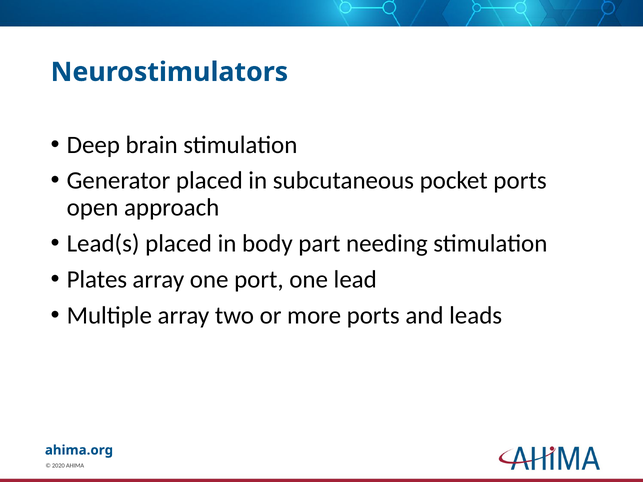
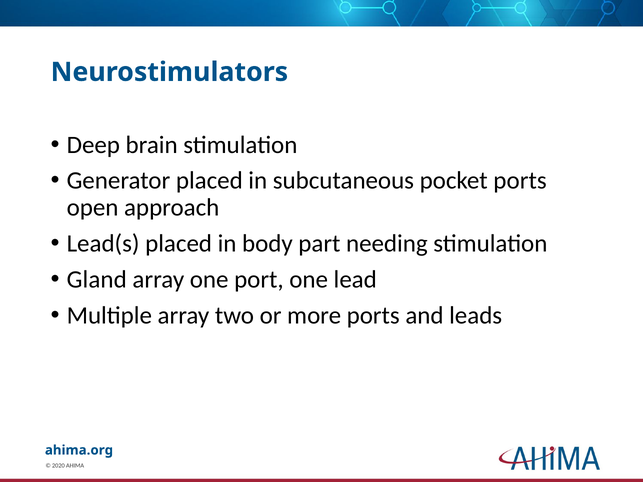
Plates: Plates -> Gland
